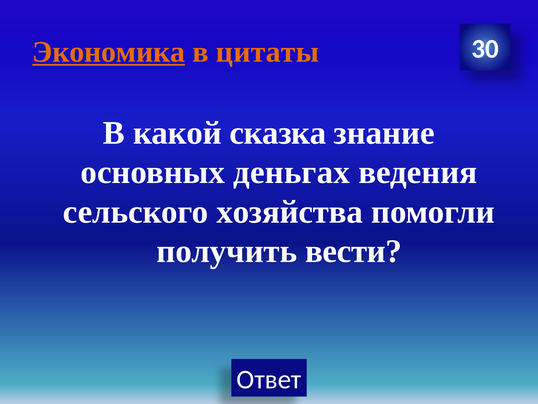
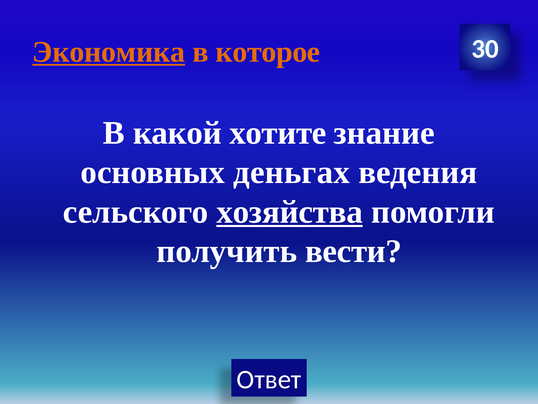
цитаты: цитаты -> которое
сказка: сказка -> хотите
хозяйства underline: none -> present
